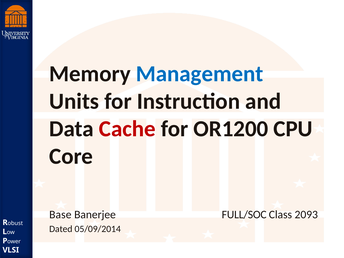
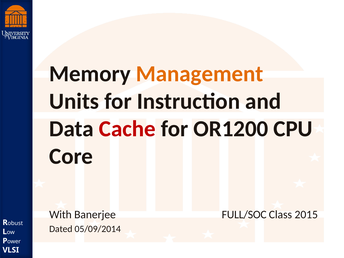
Management colour: blue -> orange
Base: Base -> With
2093: 2093 -> 2015
